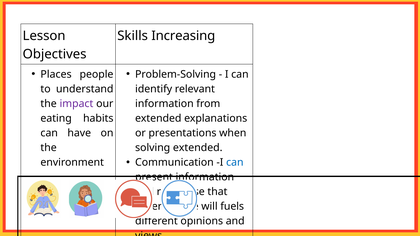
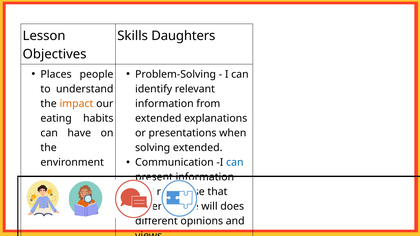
Increasing: Increasing -> Daughters
impact colour: purple -> orange
fuels: fuels -> does
